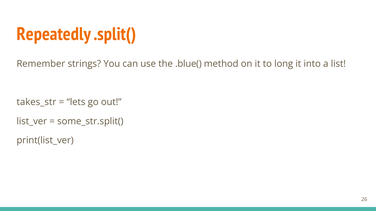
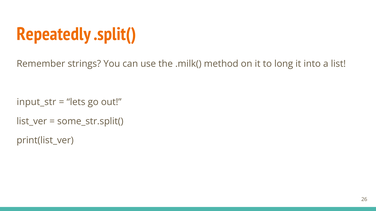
.blue(: .blue( -> .milk(
takes_str: takes_str -> input_str
